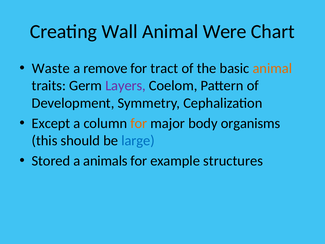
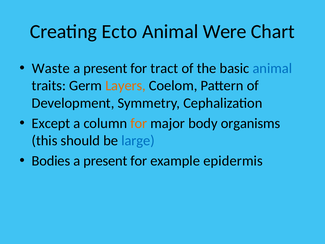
Wall: Wall -> Ecto
remove at (105, 68): remove -> present
animal at (272, 68) colour: orange -> blue
Layers colour: purple -> orange
Stored: Stored -> Bodies
animals at (105, 161): animals -> present
structures: structures -> epidermis
